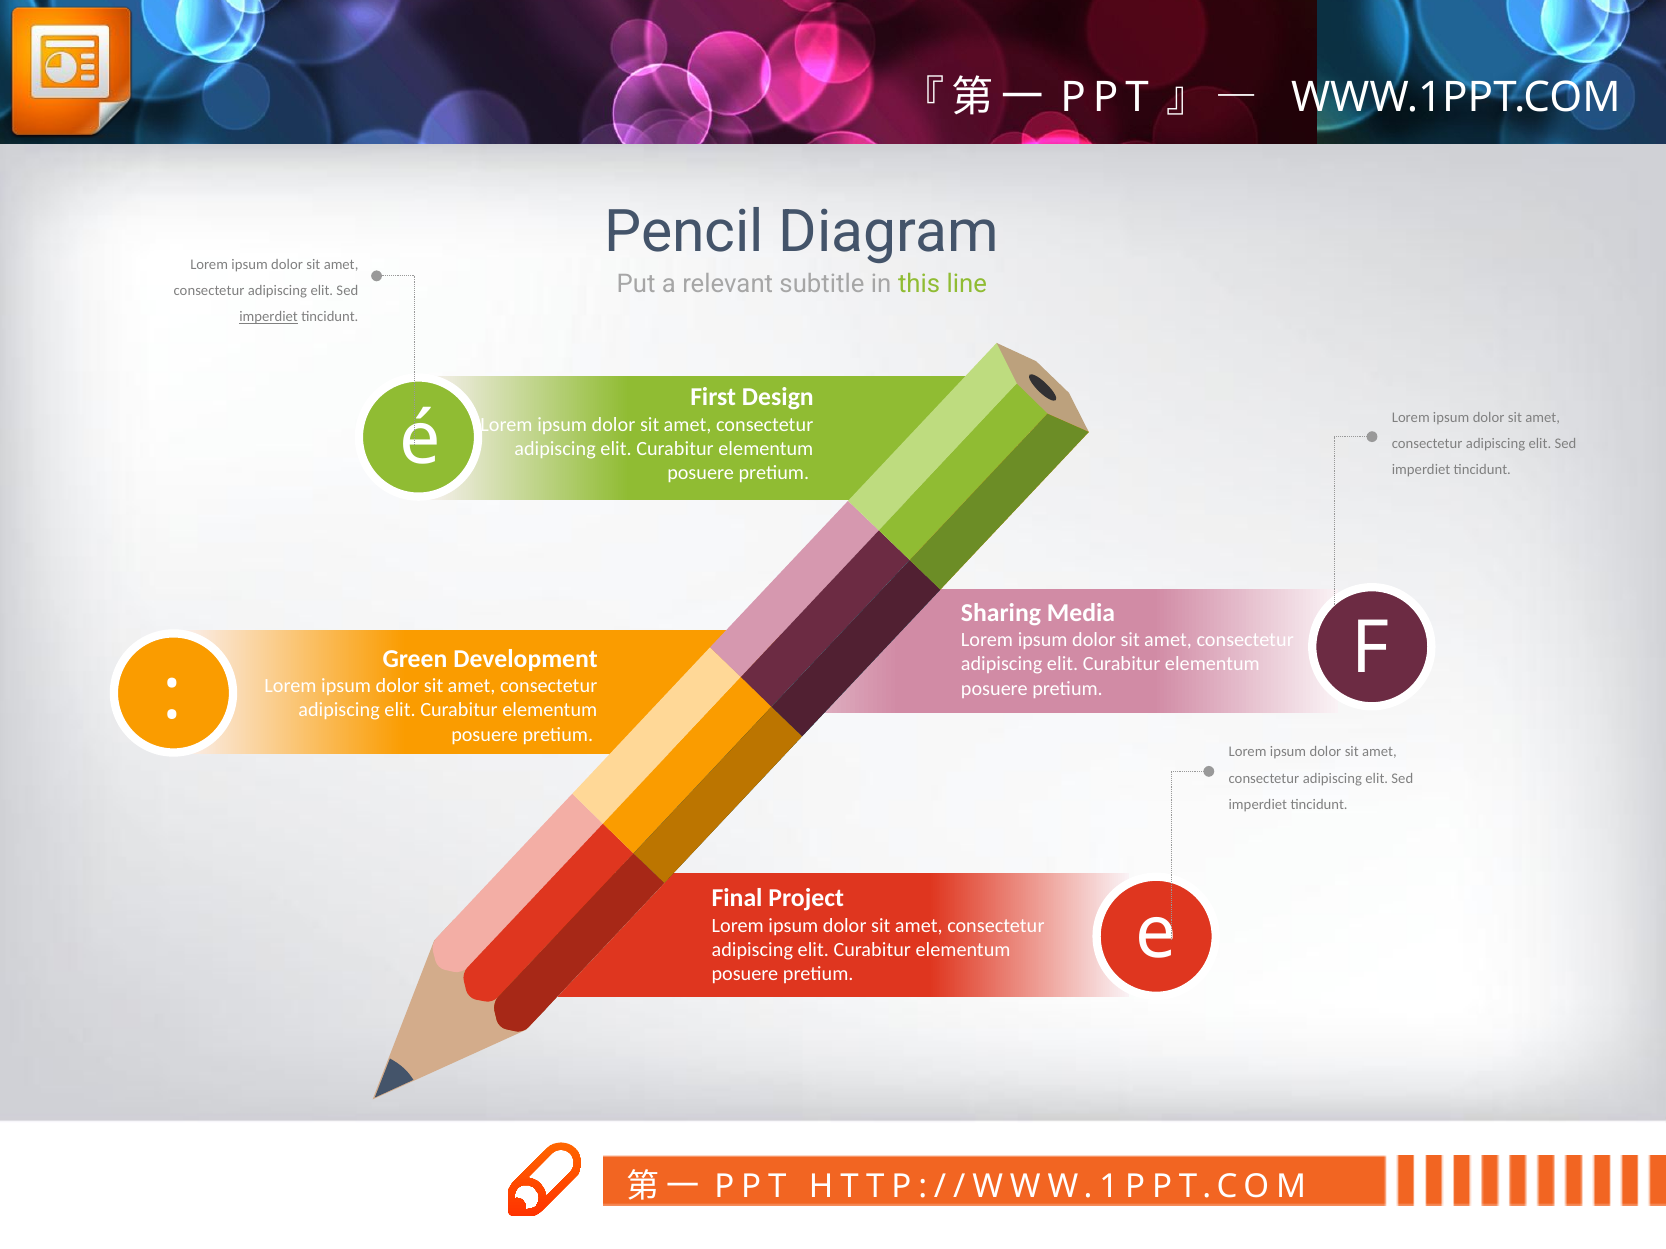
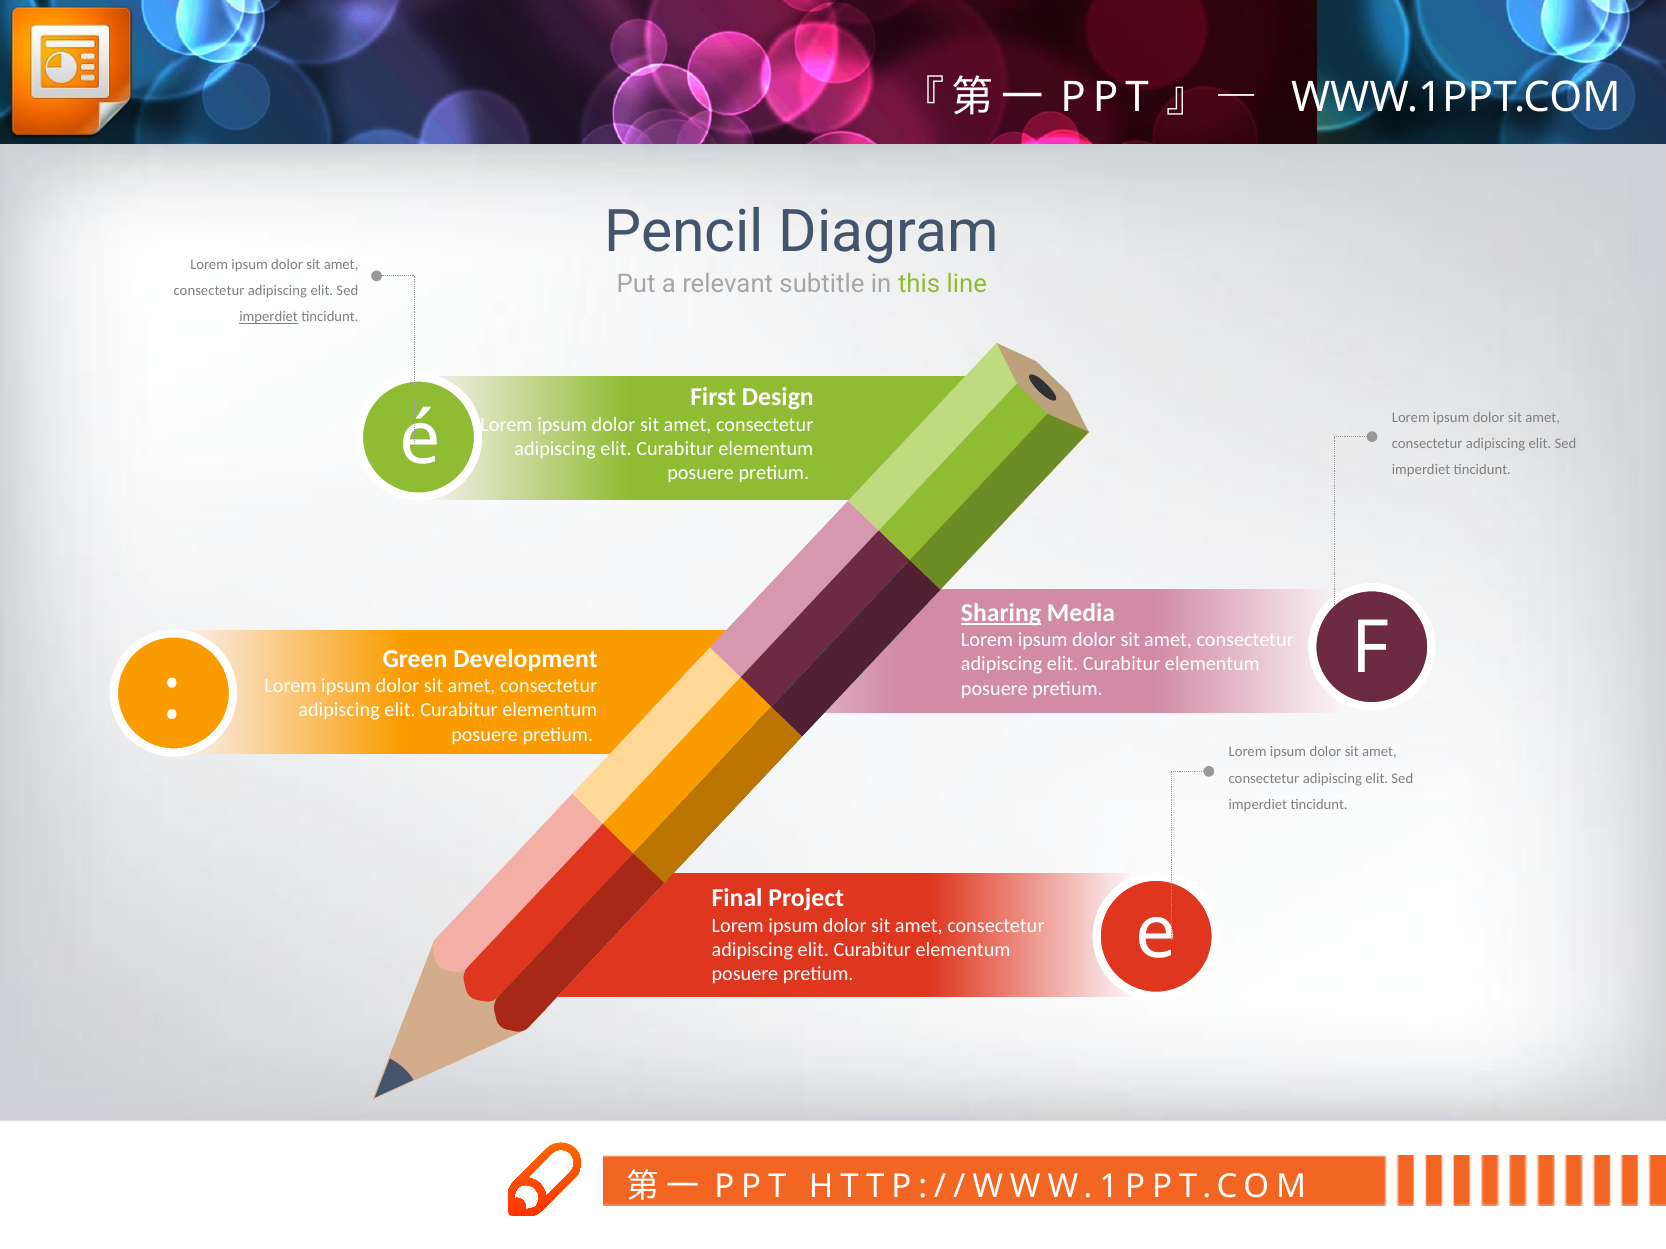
Sharing underline: none -> present
